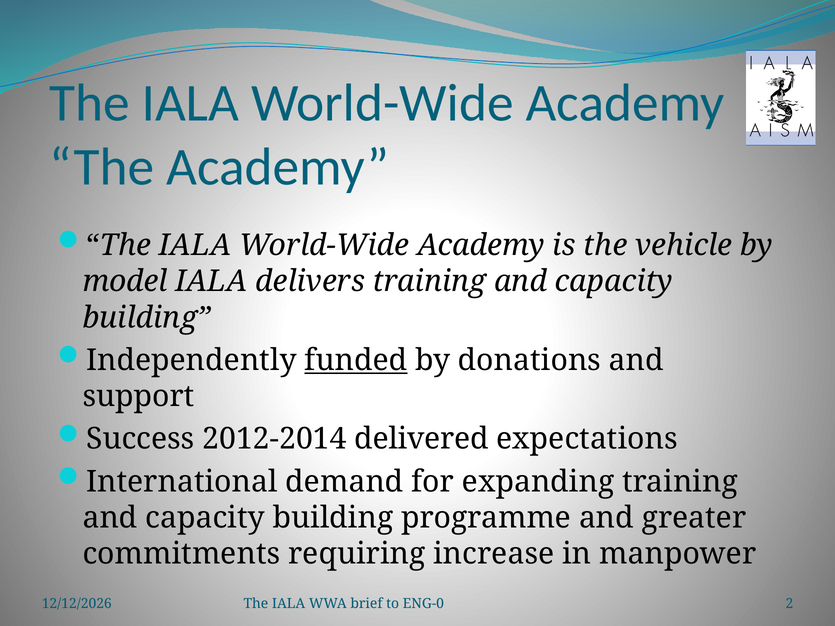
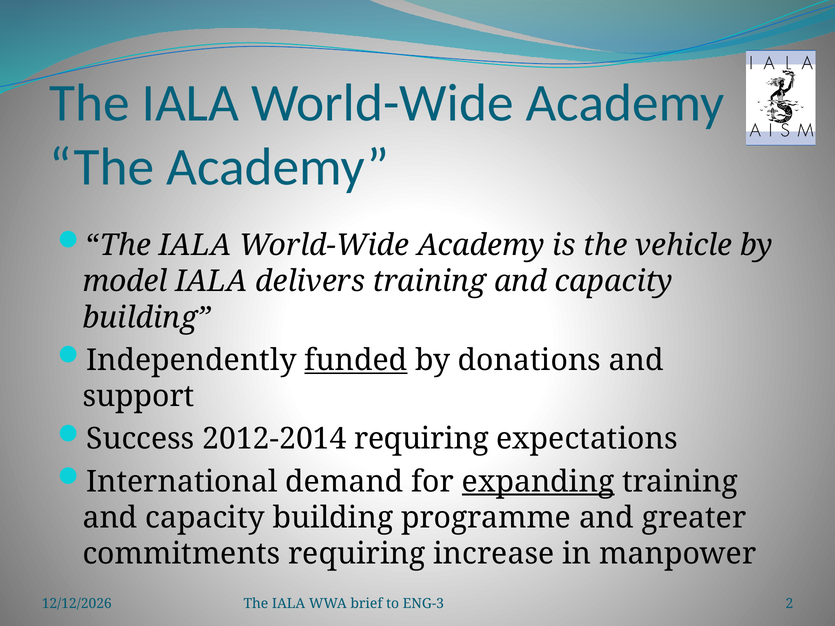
2012-2014 delivered: delivered -> requiring
expanding underline: none -> present
ENG-0: ENG-0 -> ENG-3
